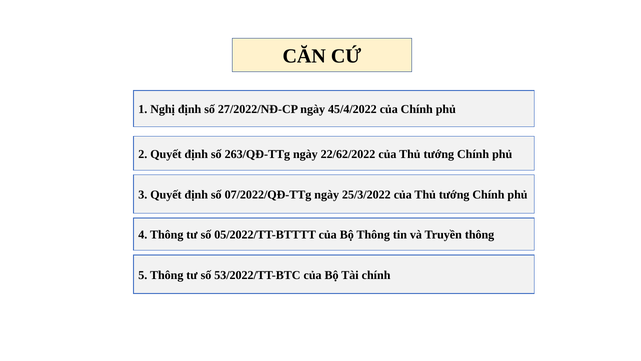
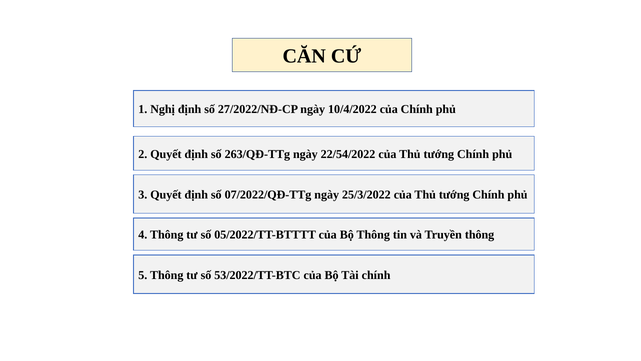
45/4/2022: 45/4/2022 -> 10/4/2022
22/62/2022: 22/62/2022 -> 22/54/2022
